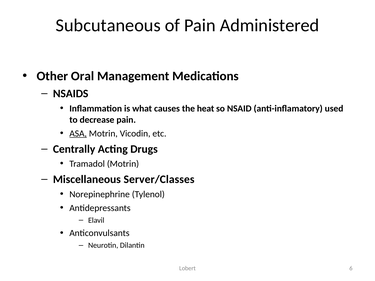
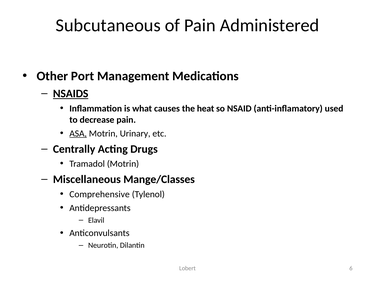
Oral: Oral -> Port
NSAIDS underline: none -> present
Vicodin: Vicodin -> Urinary
Server/Classes: Server/Classes -> Mange/Classes
Norepinephrine: Norepinephrine -> Comprehensive
